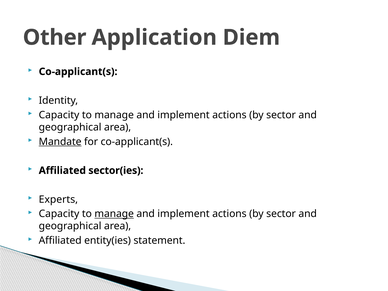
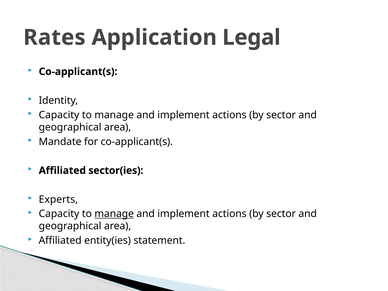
Other: Other -> Rates
Diem: Diem -> Legal
Mandate underline: present -> none
